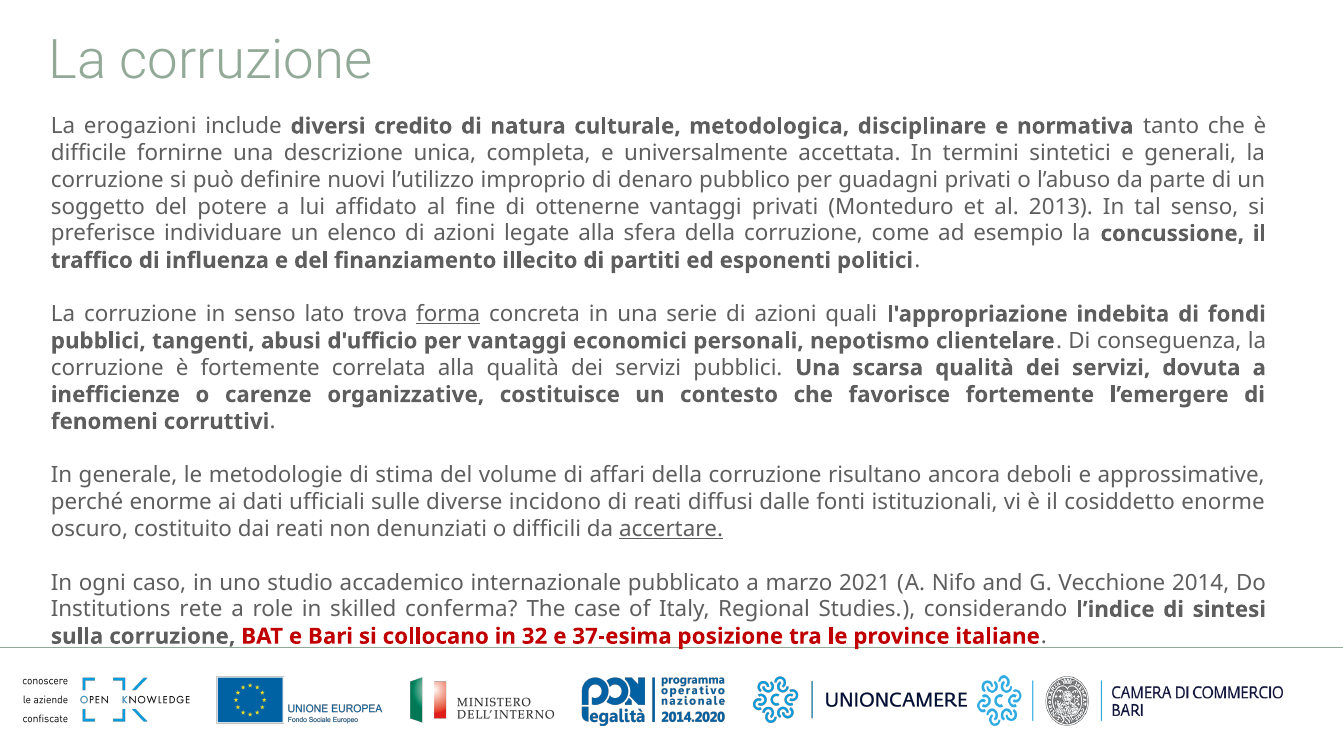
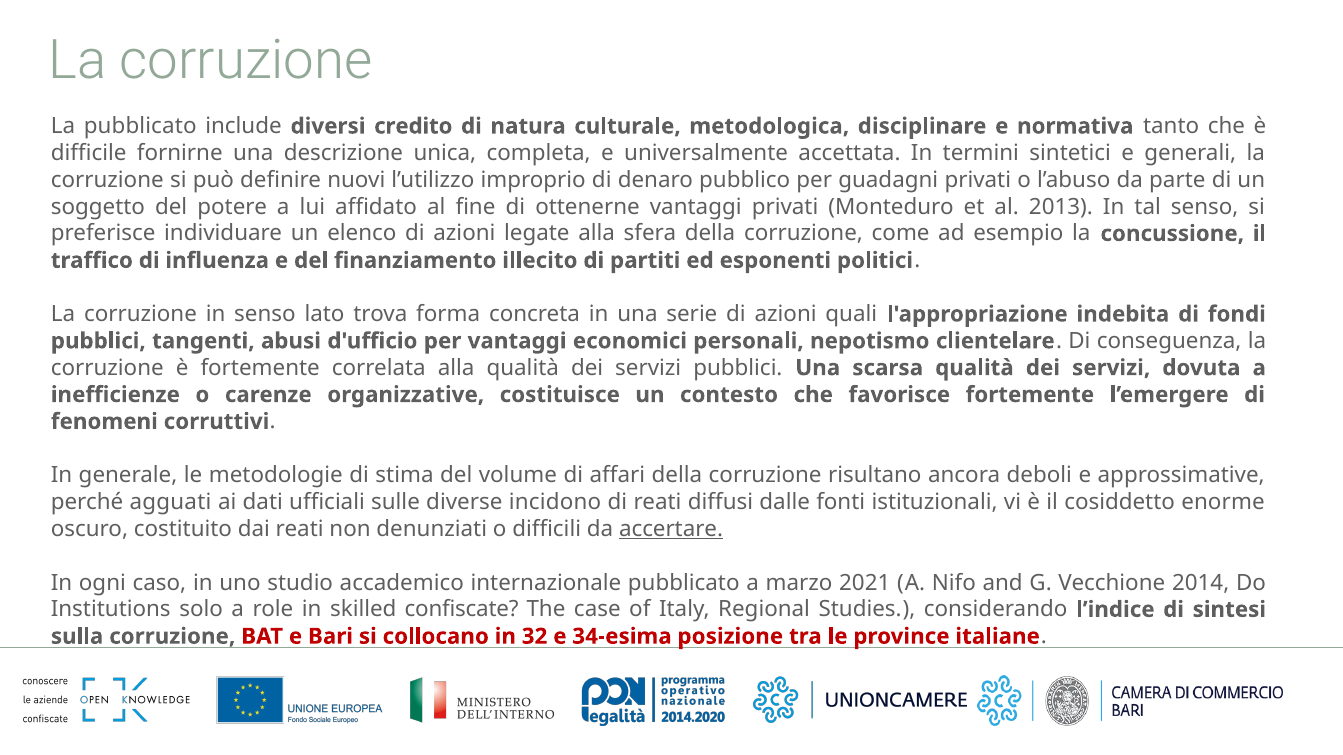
La erogazioni: erogazioni -> pubblicato
forma underline: present -> none
perché enorme: enorme -> agguati
rete: rete -> solo
conferma: conferma -> confiscate
37-esima: 37-esima -> 34-esima
